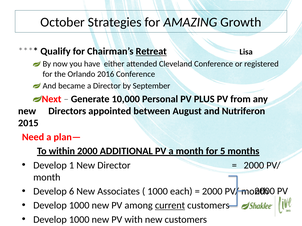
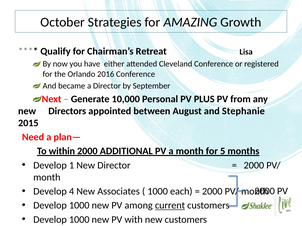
Retreat underline: present -> none
Nutriferon: Nutriferon -> Stephanie
6: 6 -> 4
